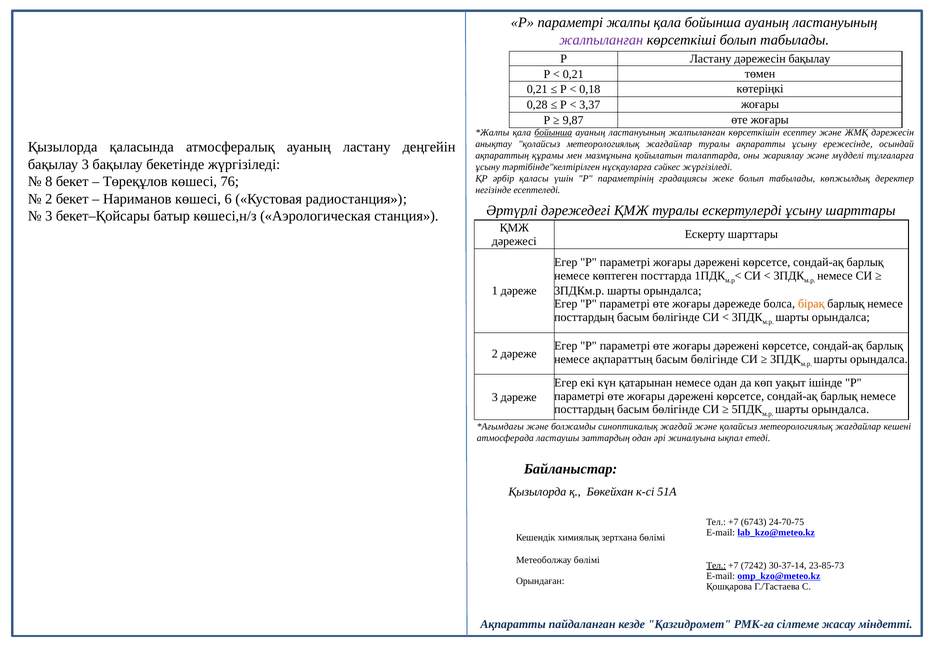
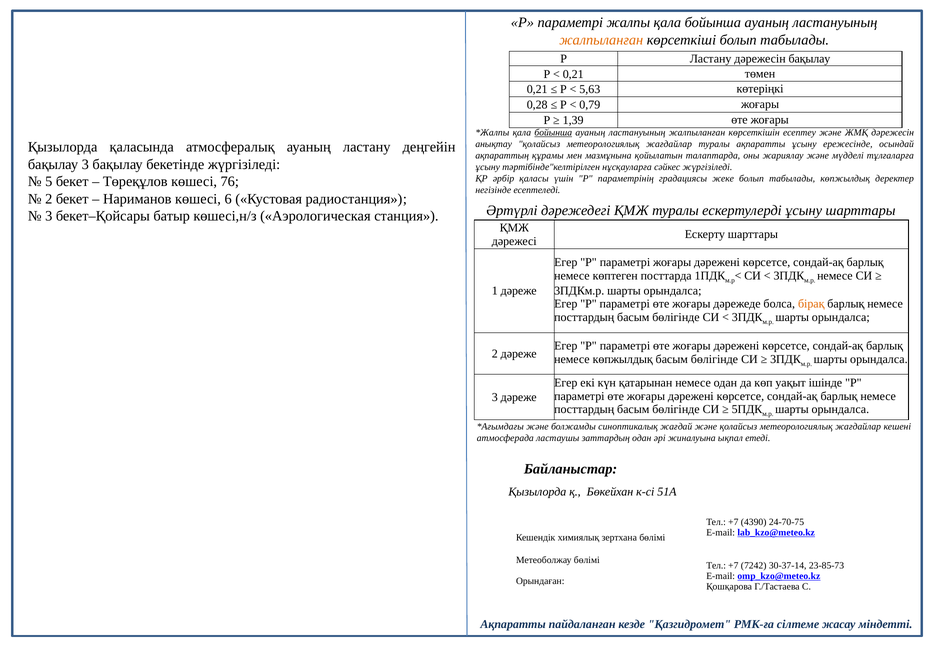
жалпыланған at (601, 40) colour: purple -> orange
0,18: 0,18 -> 5,63
3,37: 3,37 -> 0,79
9,87: 9,87 -> 1,39
8: 8 -> 5
немесе ақпараттың: ақпараттың -> көпжылдық
6743: 6743 -> 4390
Тел at (716, 565) underline: present -> none
